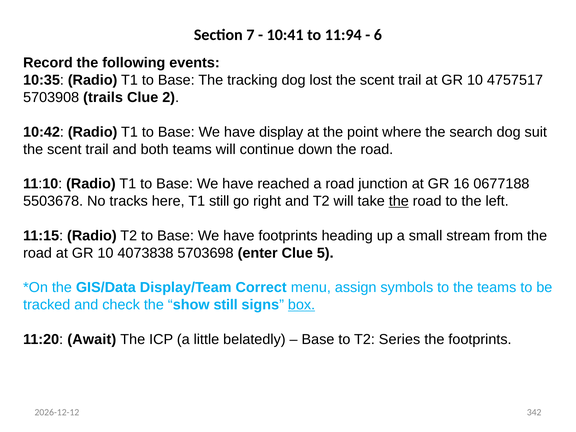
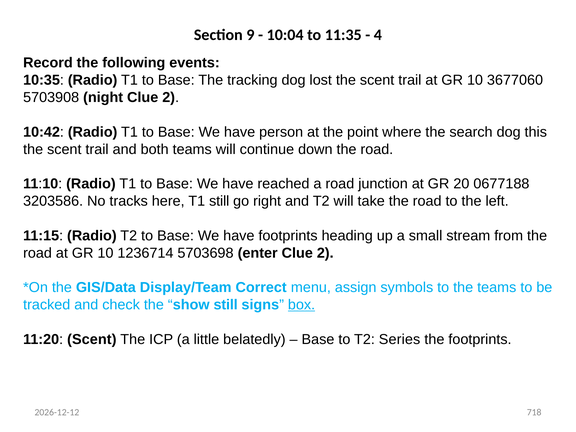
7: 7 -> 9
10:41: 10:41 -> 10:04
11:94: 11:94 -> 11:35
6: 6 -> 4
4757517: 4757517 -> 3677060
trails: trails -> night
display: display -> person
suit: suit -> this
16: 16 -> 20
5503678: 5503678 -> 3203586
the at (399, 201) underline: present -> none
4073838: 4073838 -> 1236714
enter Clue 5: 5 -> 2
11:20 Await: Await -> Scent
342: 342 -> 718
